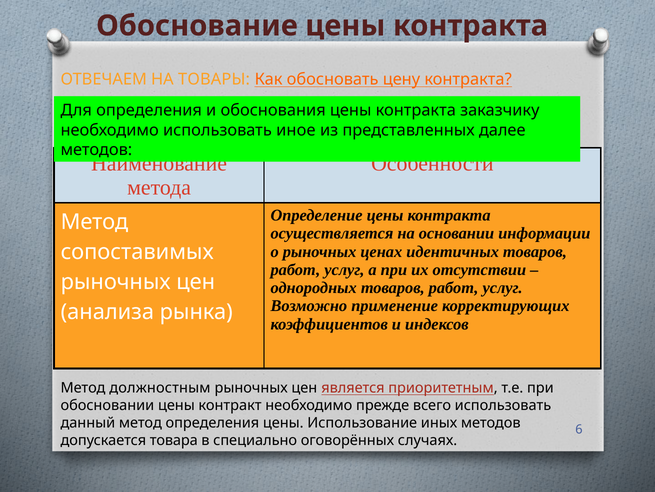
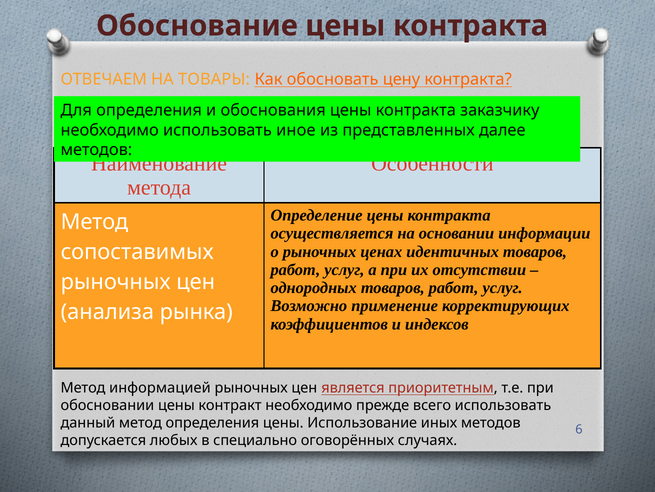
должностным: должностным -> информацией
товара: товара -> любых
